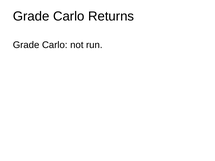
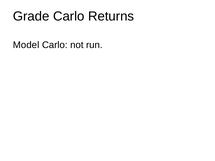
Grade at (26, 45): Grade -> Model
